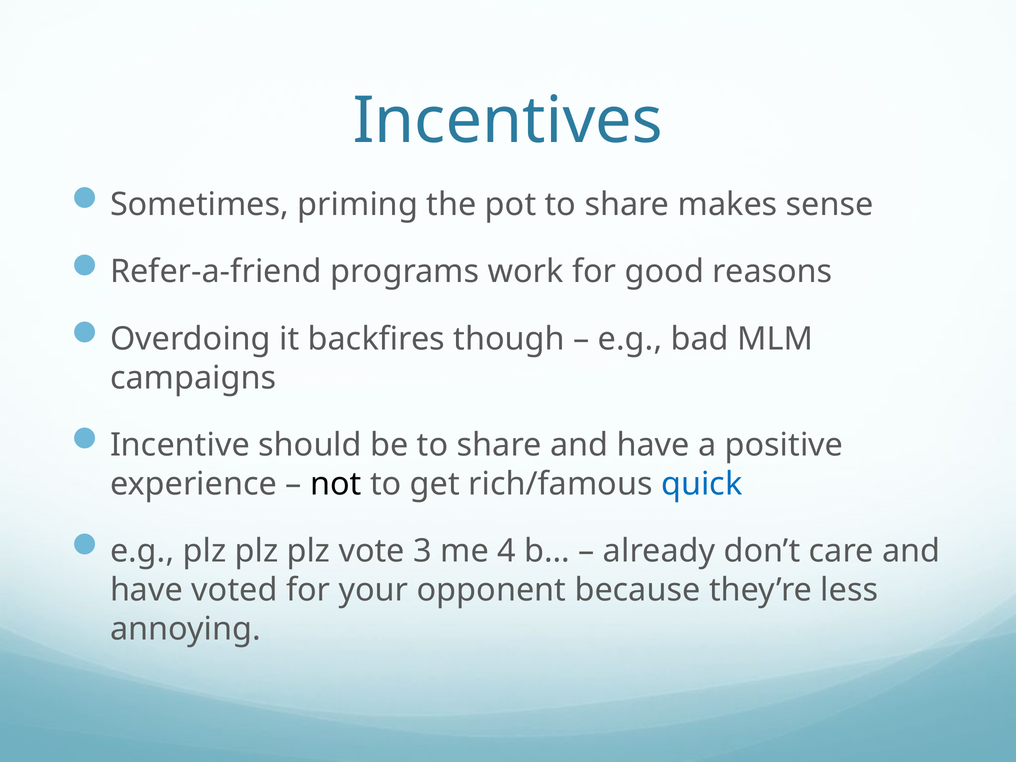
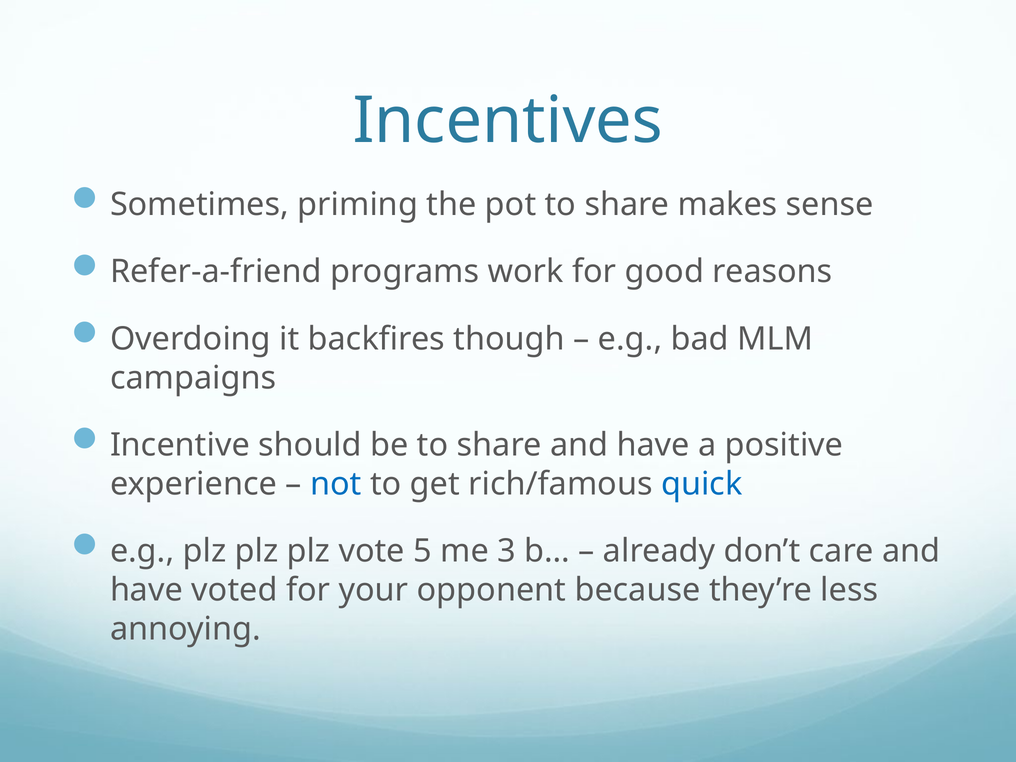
not colour: black -> blue
3: 3 -> 5
4: 4 -> 3
